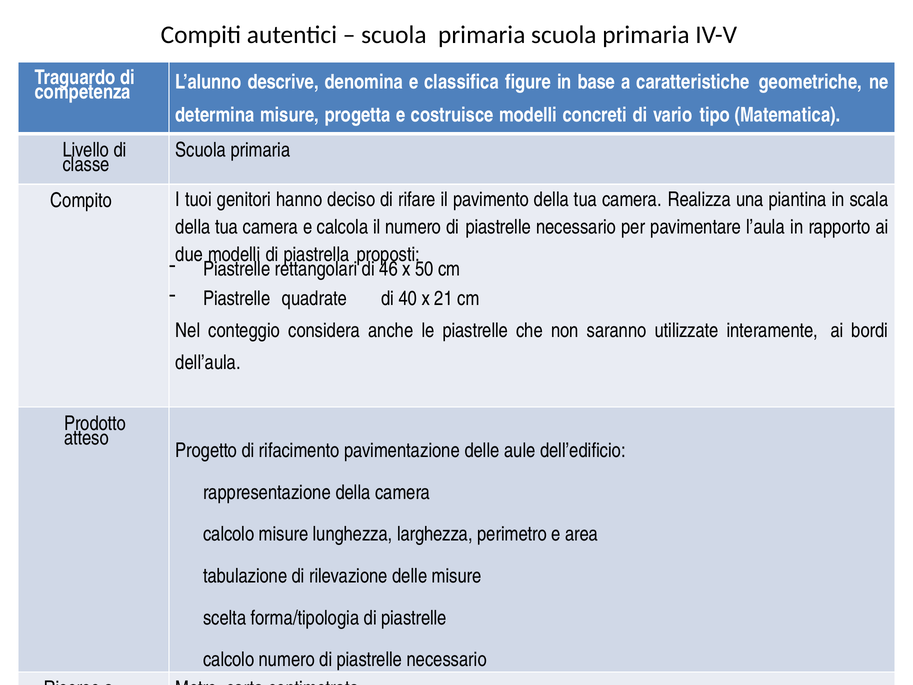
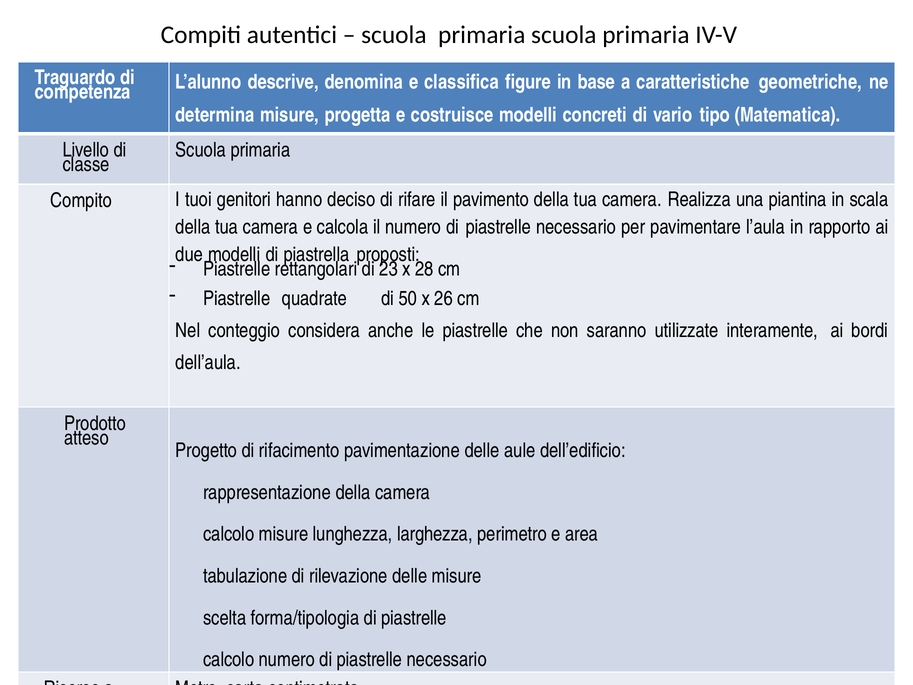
46: 46 -> 23
50: 50 -> 28
40: 40 -> 50
21: 21 -> 26
